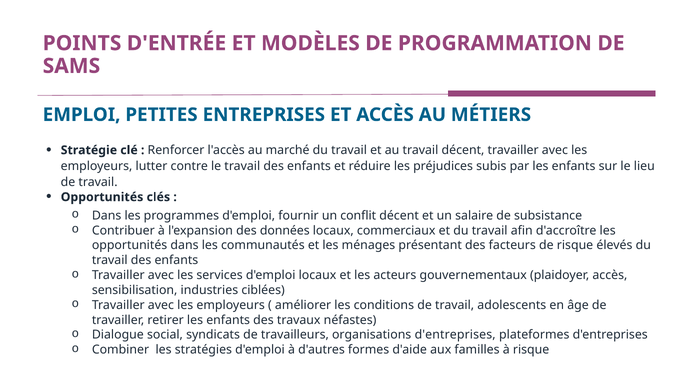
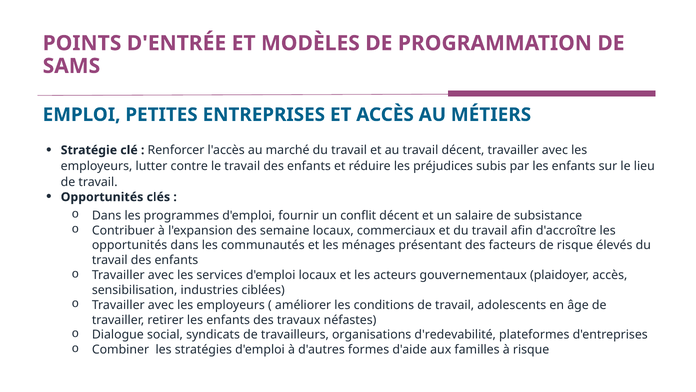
données: données -> semaine
organisations d'entreprises: d'entreprises -> d'redevabilité
